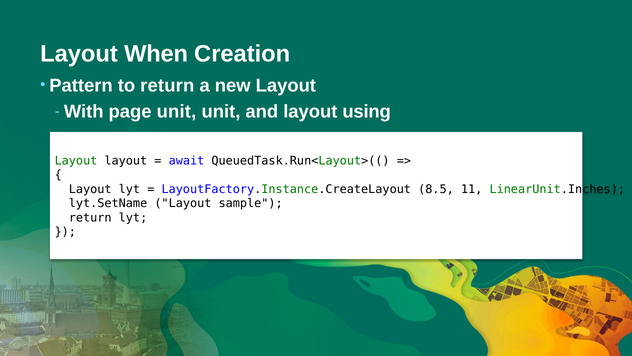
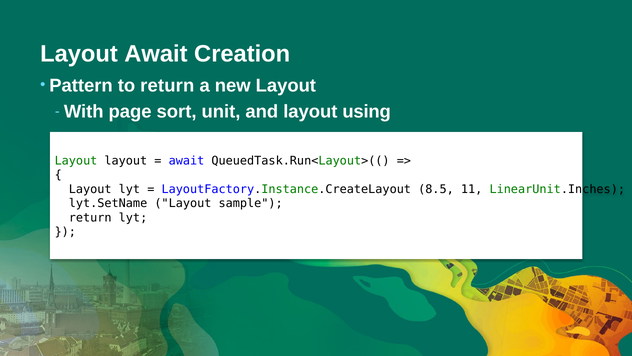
Layout When: When -> Await
page unit: unit -> sort
